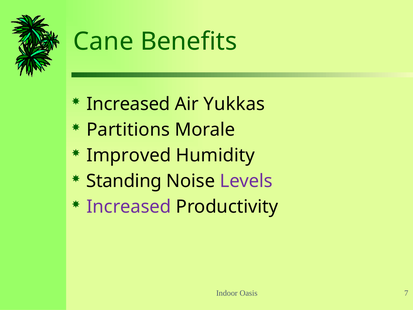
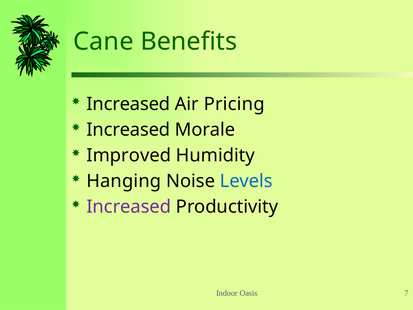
Yukkas: Yukkas -> Pricing
Partitions at (128, 130): Partitions -> Increased
Standing: Standing -> Hanging
Levels colour: purple -> blue
